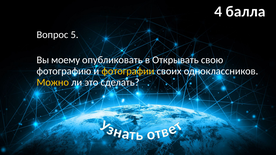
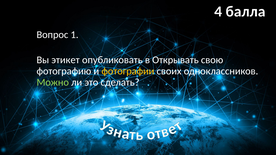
5: 5 -> 1
моему: моему -> этикет
Можно colour: yellow -> light green
